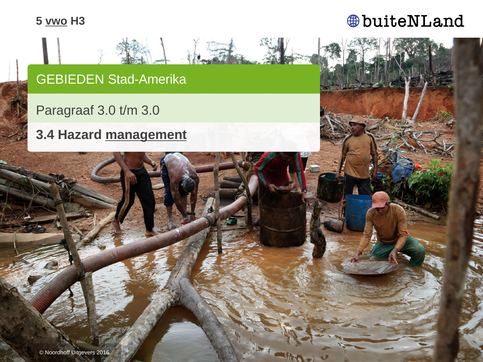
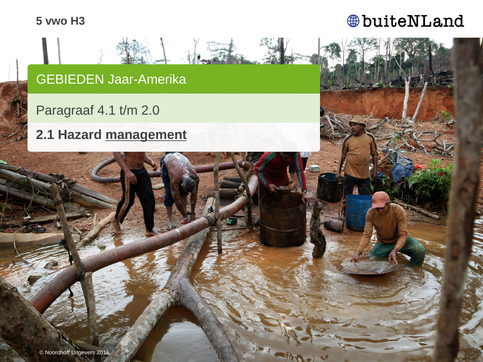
vwo underline: present -> none
Stad-Amerika: Stad-Amerika -> Jaar-Amerika
Paragraaf 3.0: 3.0 -> 4.1
t/m 3.0: 3.0 -> 2.0
3.4: 3.4 -> 2.1
